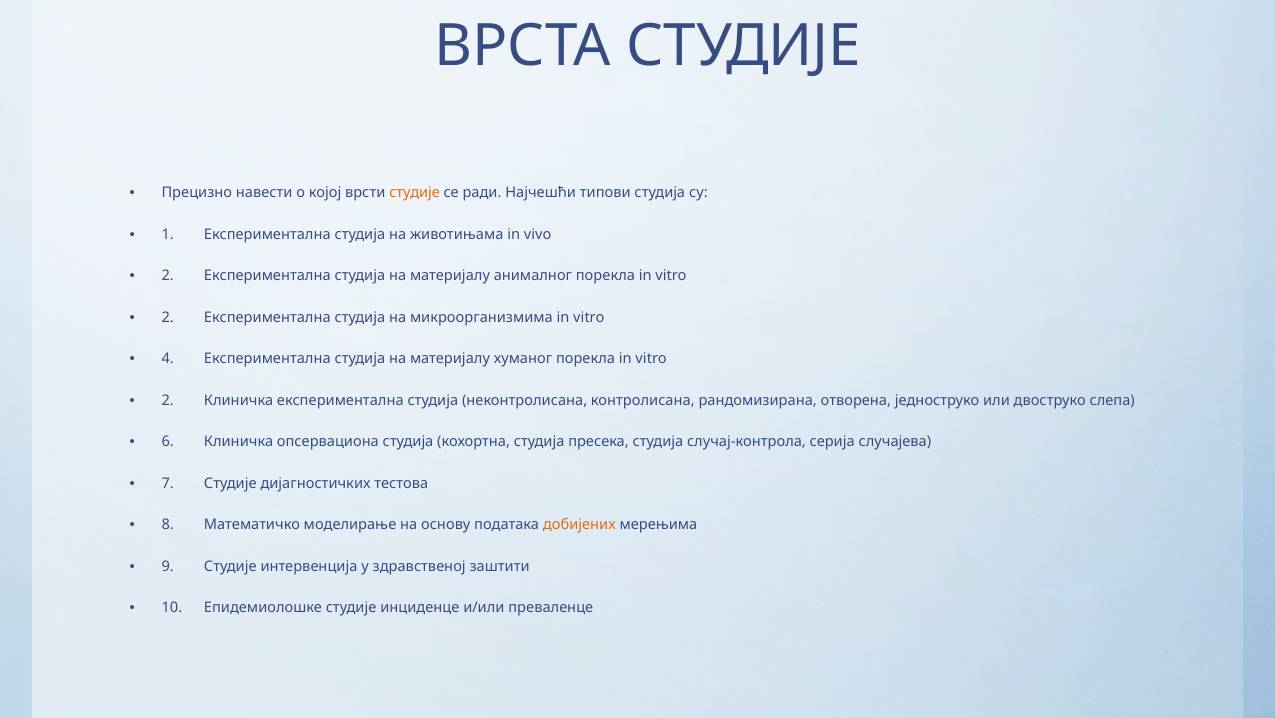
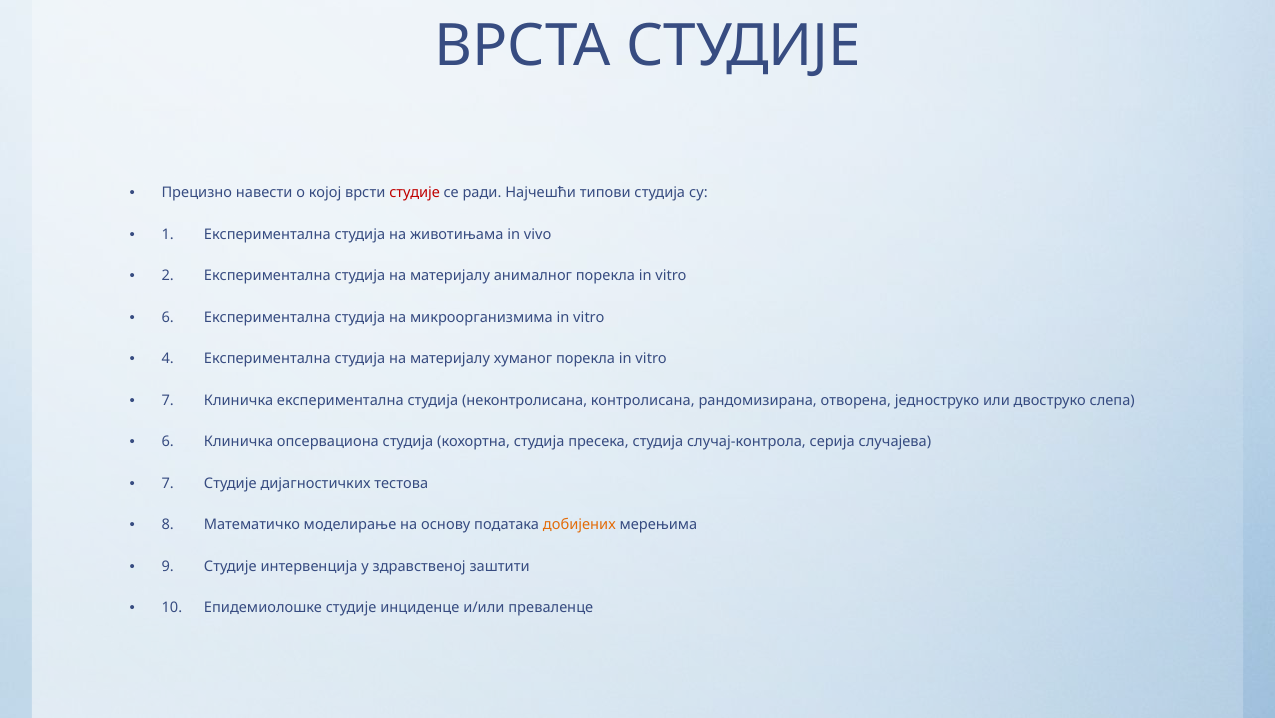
студије at (415, 193) colour: orange -> red
2 at (168, 317): 2 -> 6
2 at (168, 400): 2 -> 7
